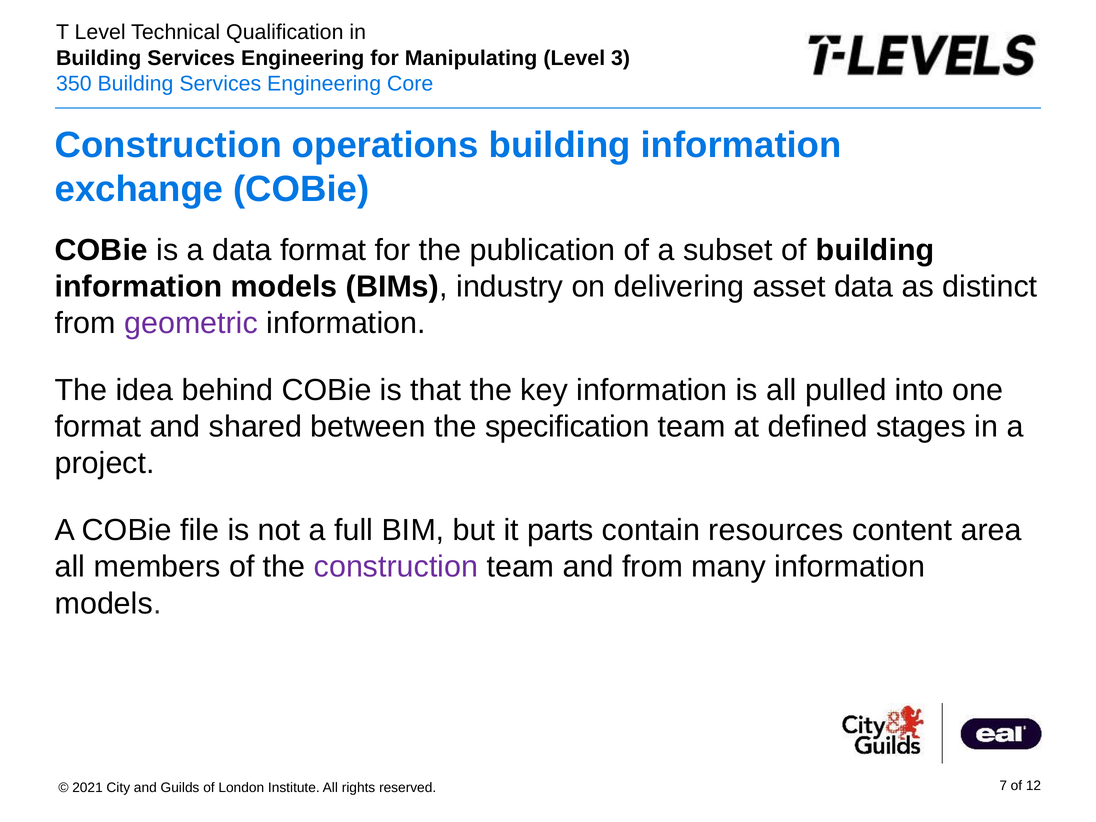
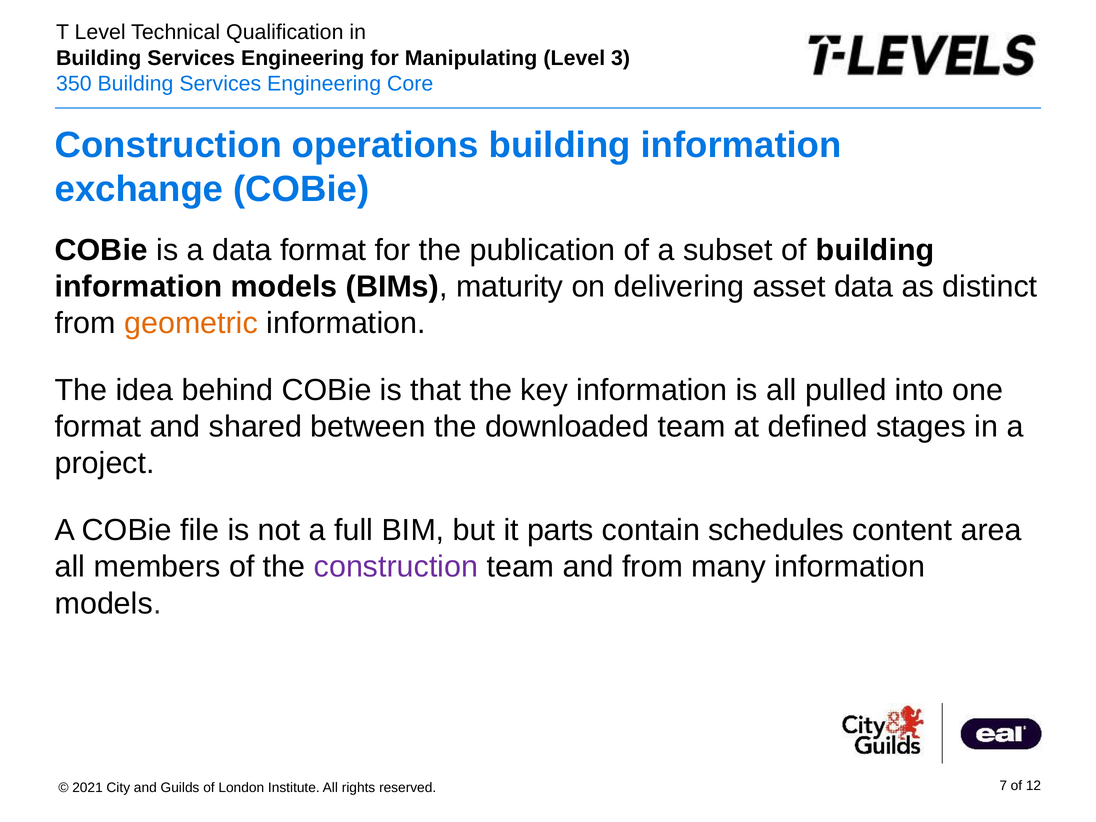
industry: industry -> maturity
geometric colour: purple -> orange
specification: specification -> downloaded
resources: resources -> schedules
